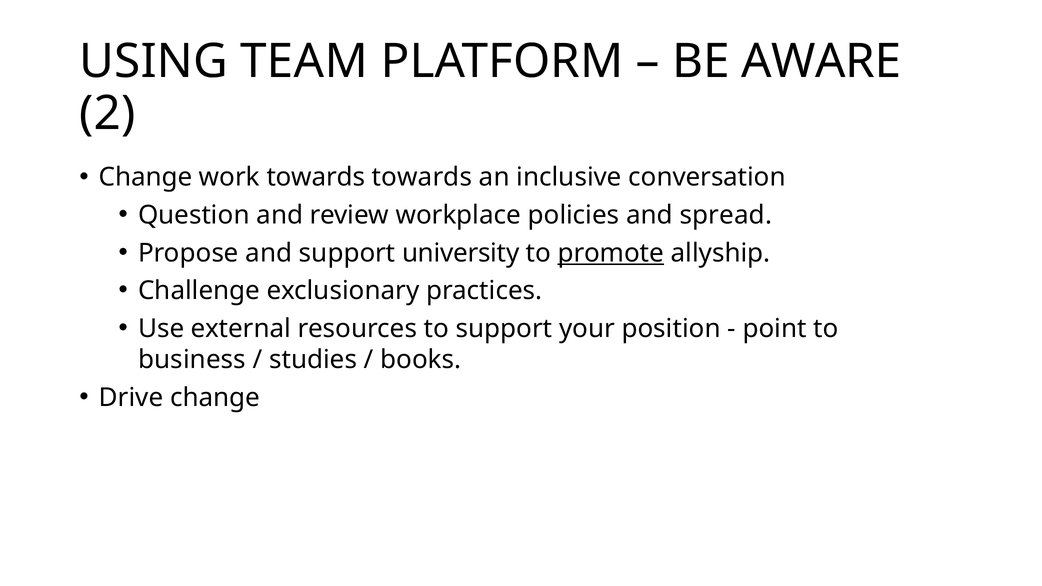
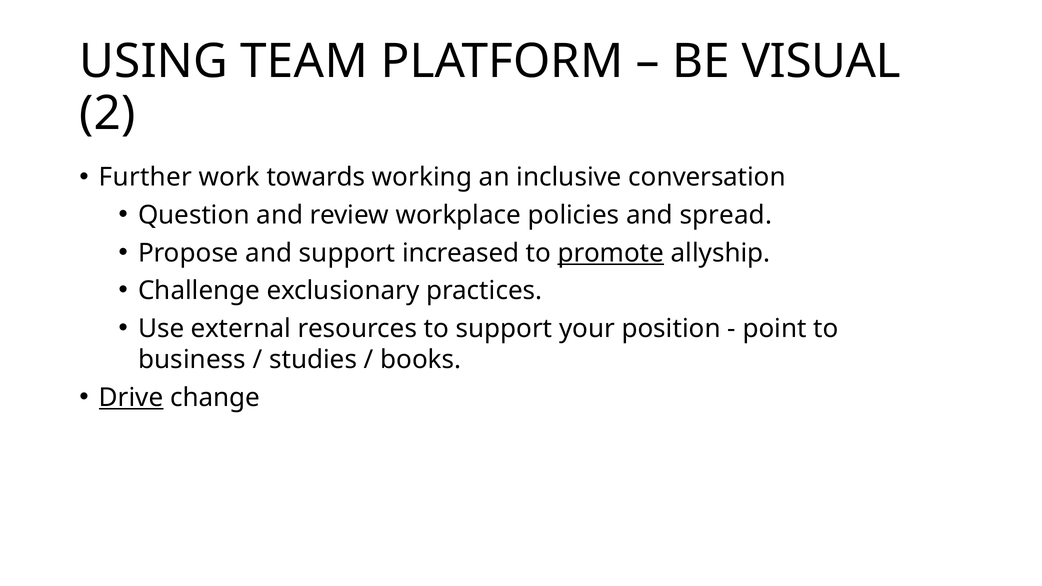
AWARE: AWARE -> VISUAL
Change at (146, 177): Change -> Further
towards towards: towards -> working
university: university -> increased
Drive underline: none -> present
